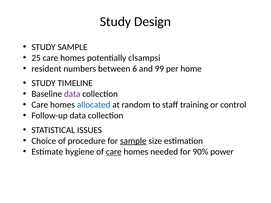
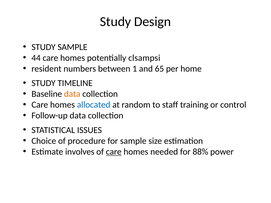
25: 25 -> 44
6: 6 -> 1
99: 99 -> 65
data at (72, 94) colour: purple -> orange
sample at (133, 141) underline: present -> none
hygiene: hygiene -> involves
90%: 90% -> 88%
